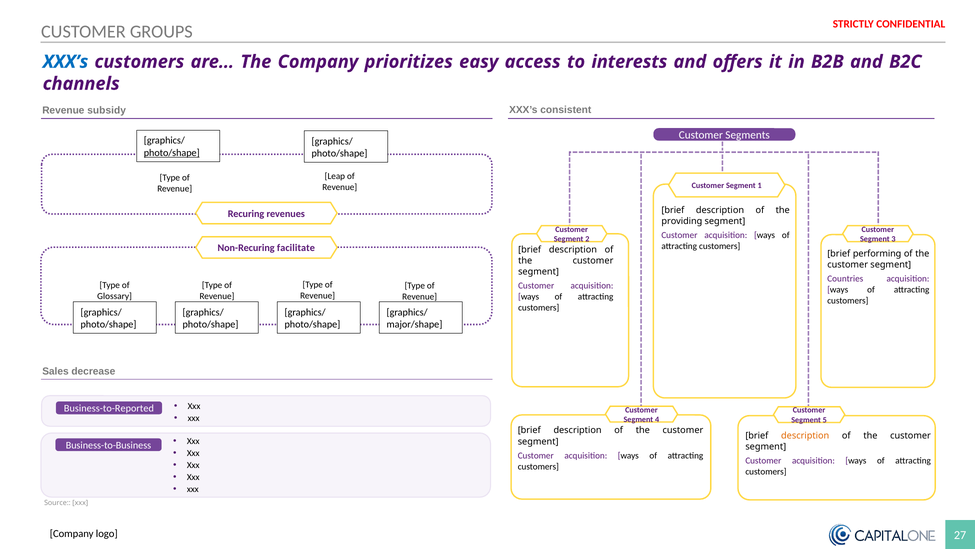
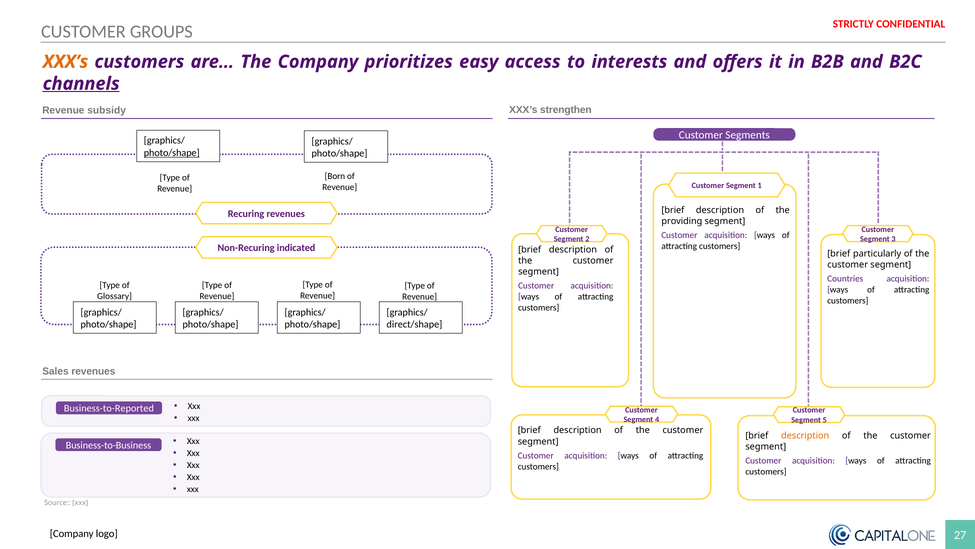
XXX’s at (66, 62) colour: blue -> orange
channels underline: none -> present
consistent: consistent -> strengthen
Leap: Leap -> Born
facilitate: facilitate -> indicated
performing: performing -> particularly
major/shape: major/shape -> direct/shape
Sales decrease: decrease -> revenues
